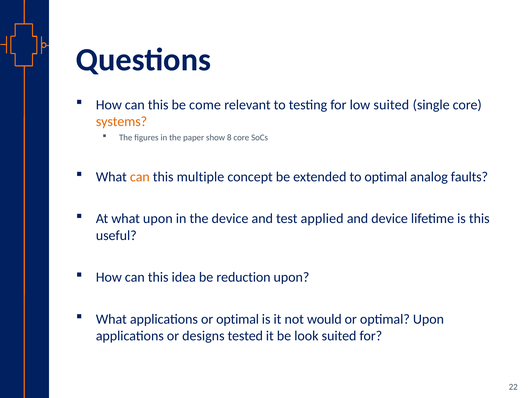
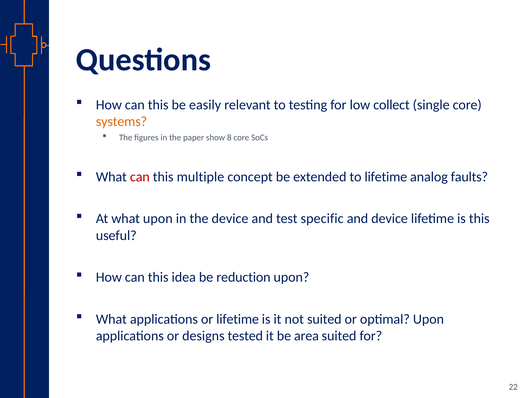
come: come -> easily
low suited: suited -> collect
can at (140, 177) colour: orange -> red
to optimal: optimal -> lifetime
applied: applied -> specific
applications or optimal: optimal -> lifetime
not would: would -> suited
look: look -> area
